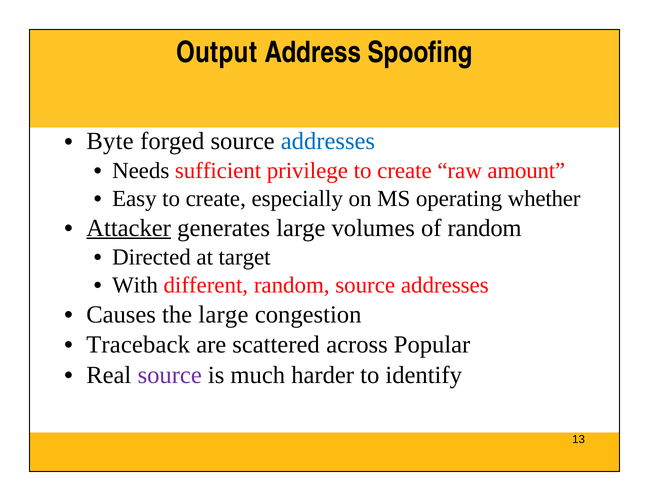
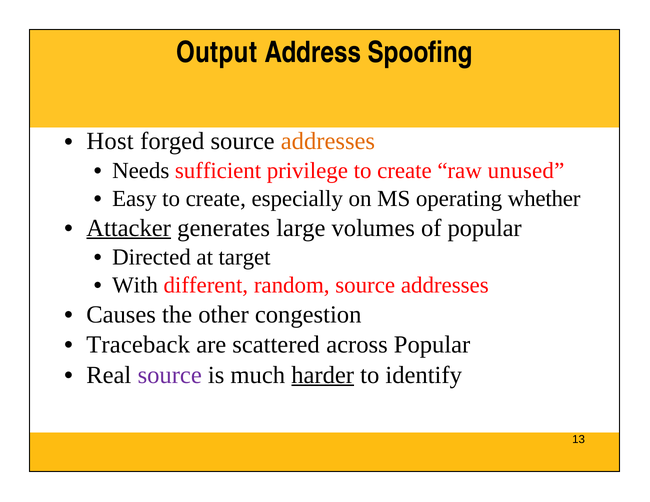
Byte: Byte -> Host
addresses at (328, 141) colour: blue -> orange
amount: amount -> unused
of random: random -> popular
the large: large -> other
harder underline: none -> present
